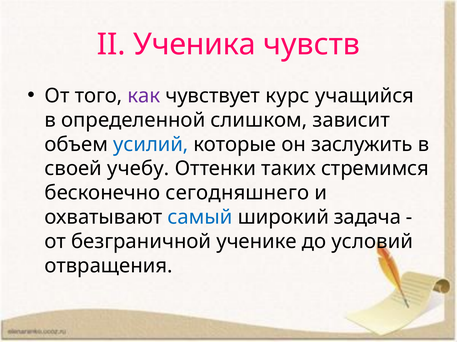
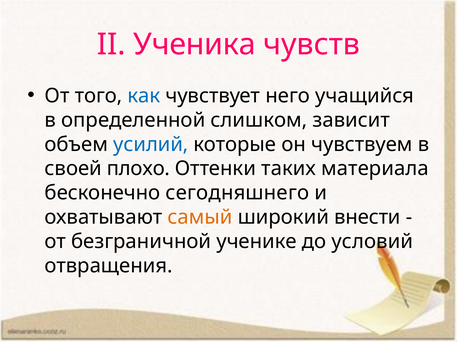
как colour: purple -> blue
курс: курс -> него
заслужить: заслужить -> чувствуем
учебу: учебу -> плохо
стремимся: стремимся -> материала
самый colour: blue -> orange
задача: задача -> внести
